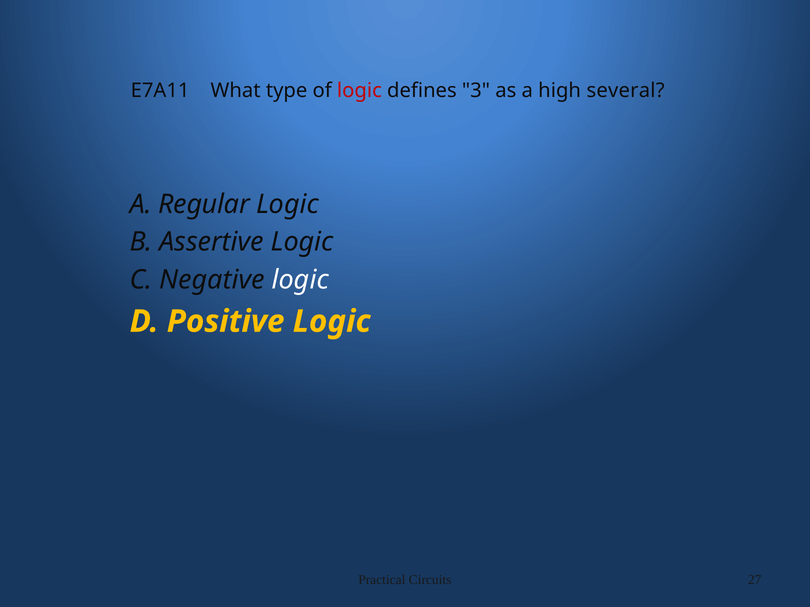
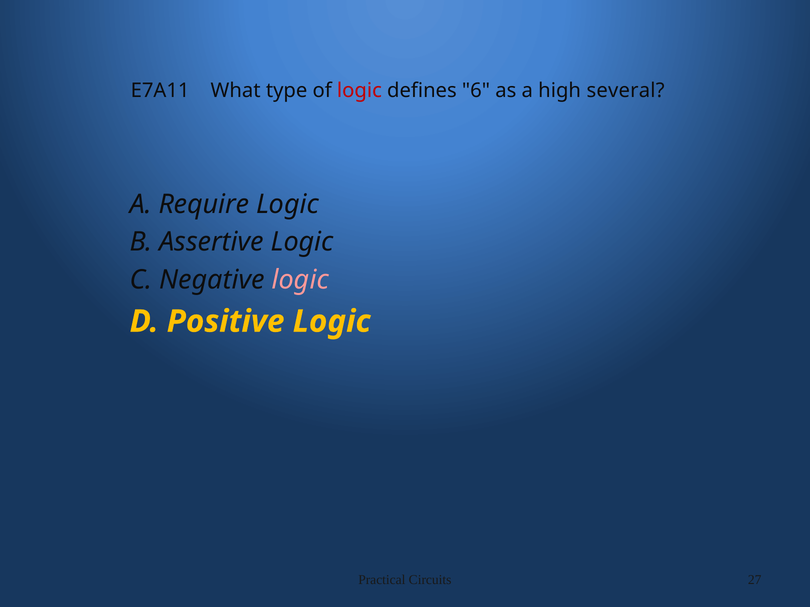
3: 3 -> 6
Regular: Regular -> Require
logic at (300, 280) colour: white -> pink
